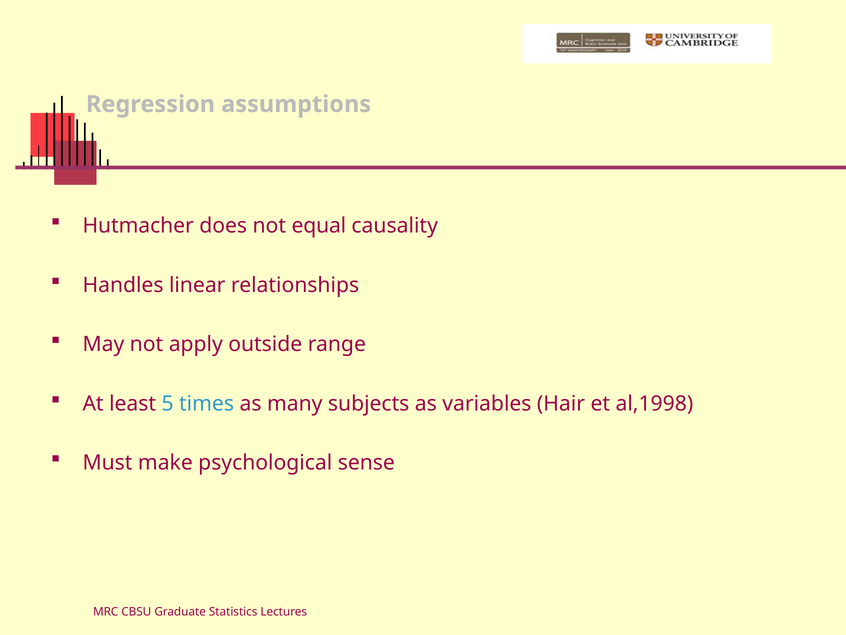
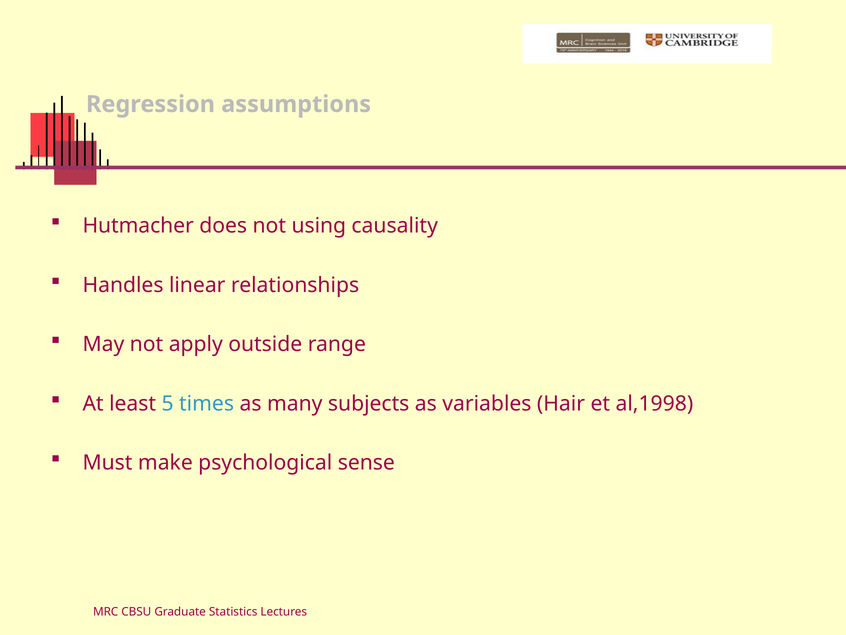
equal: equal -> using
